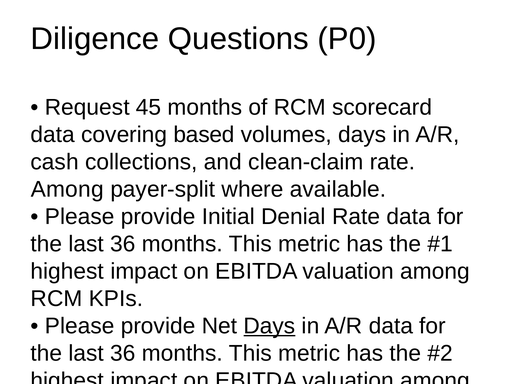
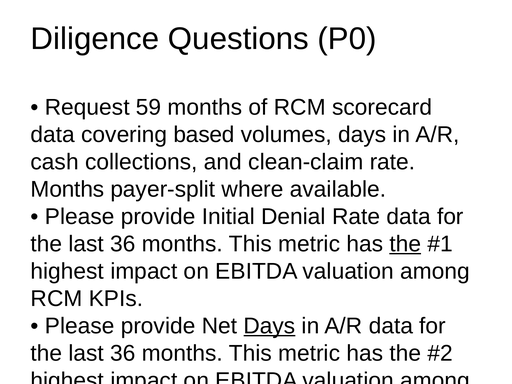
45: 45 -> 59
Among at (67, 189): Among -> Months
the at (405, 244) underline: none -> present
